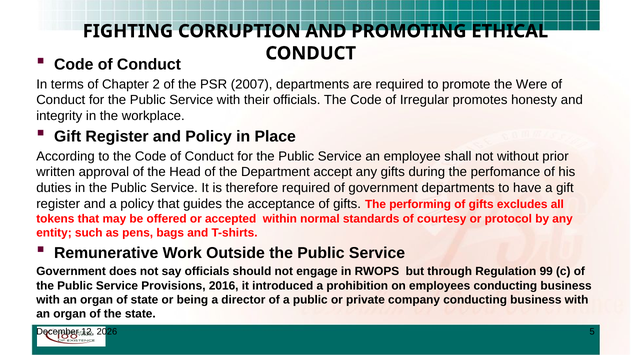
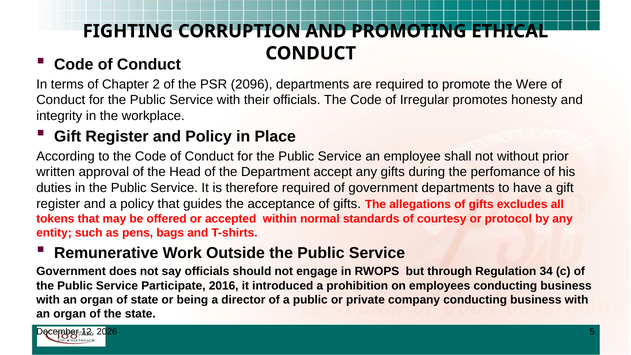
2007: 2007 -> 2096
performing: performing -> allegations
99: 99 -> 34
Provisions: Provisions -> Participate
